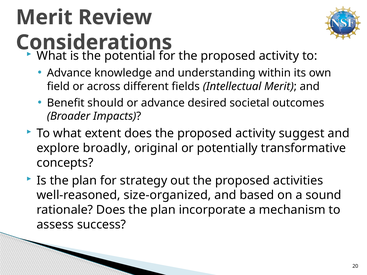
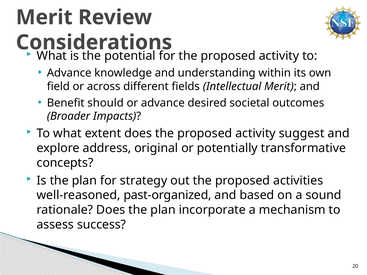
broadly: broadly -> address
size-organized: size-organized -> past-organized
